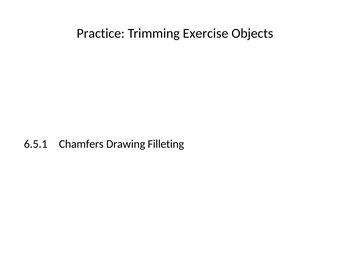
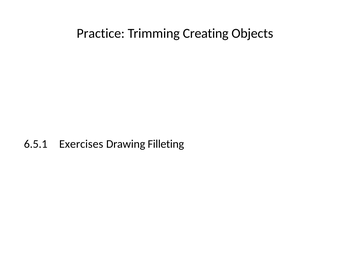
Exercise: Exercise -> Creating
Chamfers: Chamfers -> Exercises
